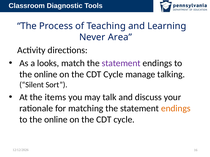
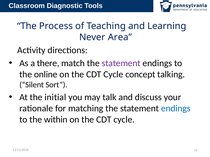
looks: looks -> there
manage: manage -> concept
items: items -> initial
endings at (176, 109) colour: orange -> blue
online at (56, 120): online -> within
